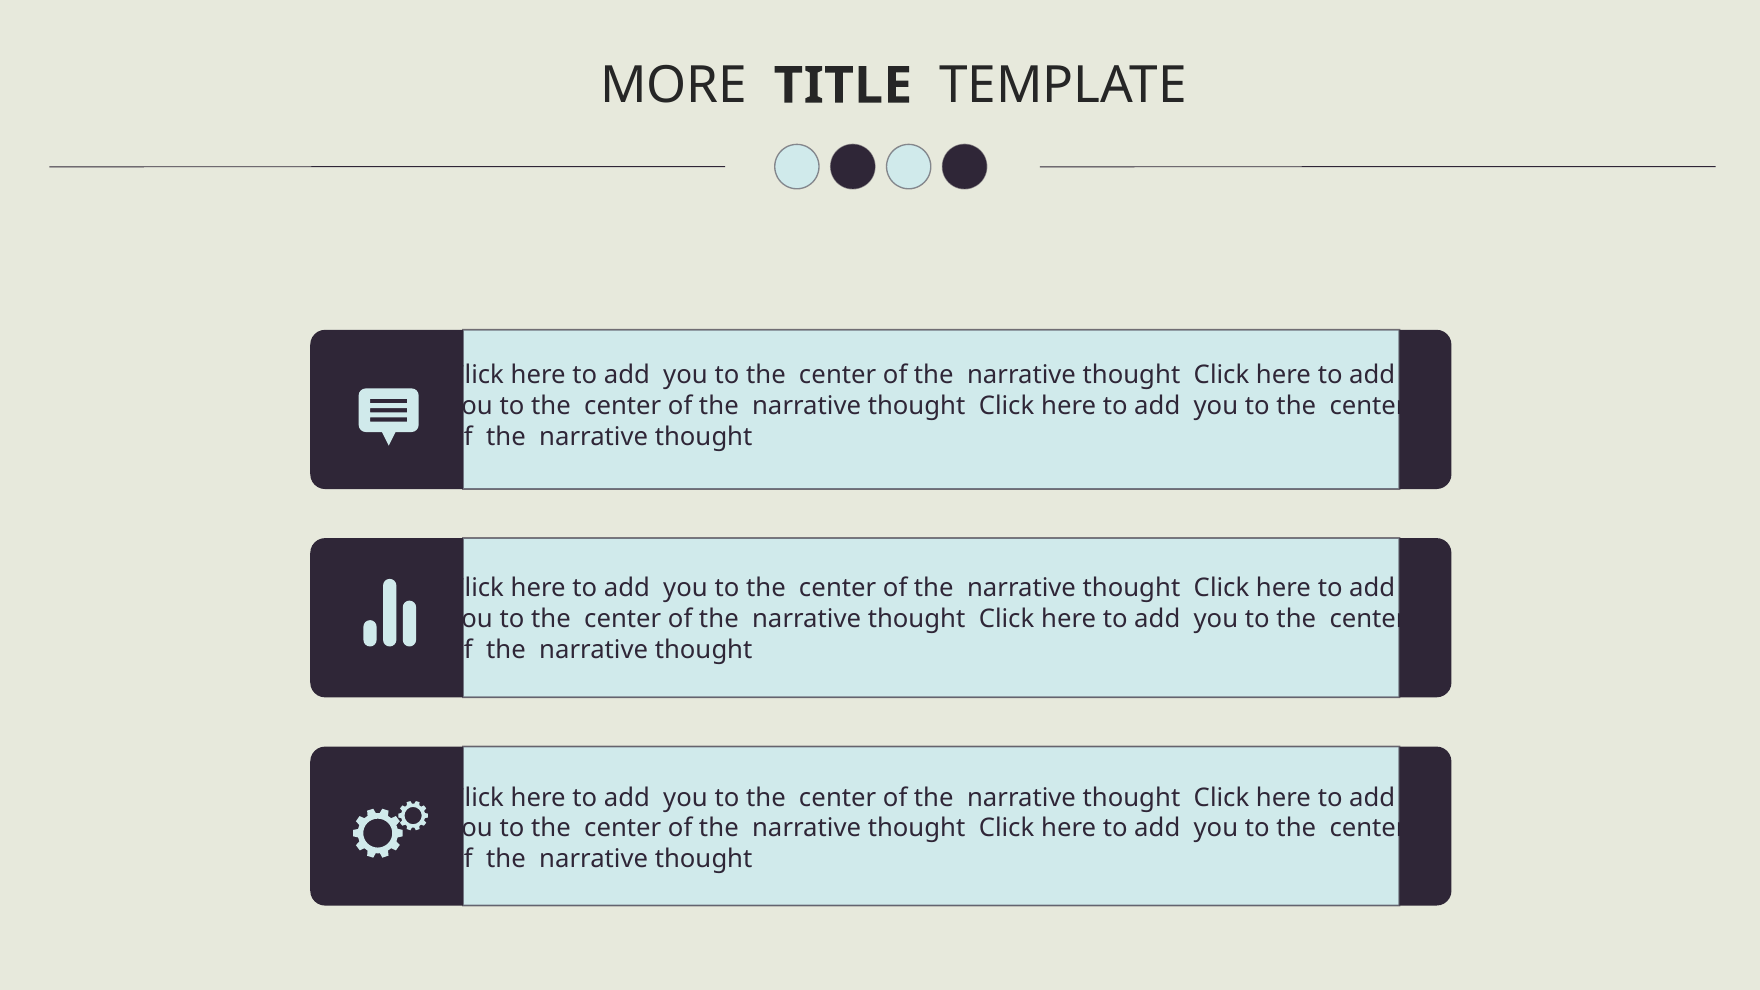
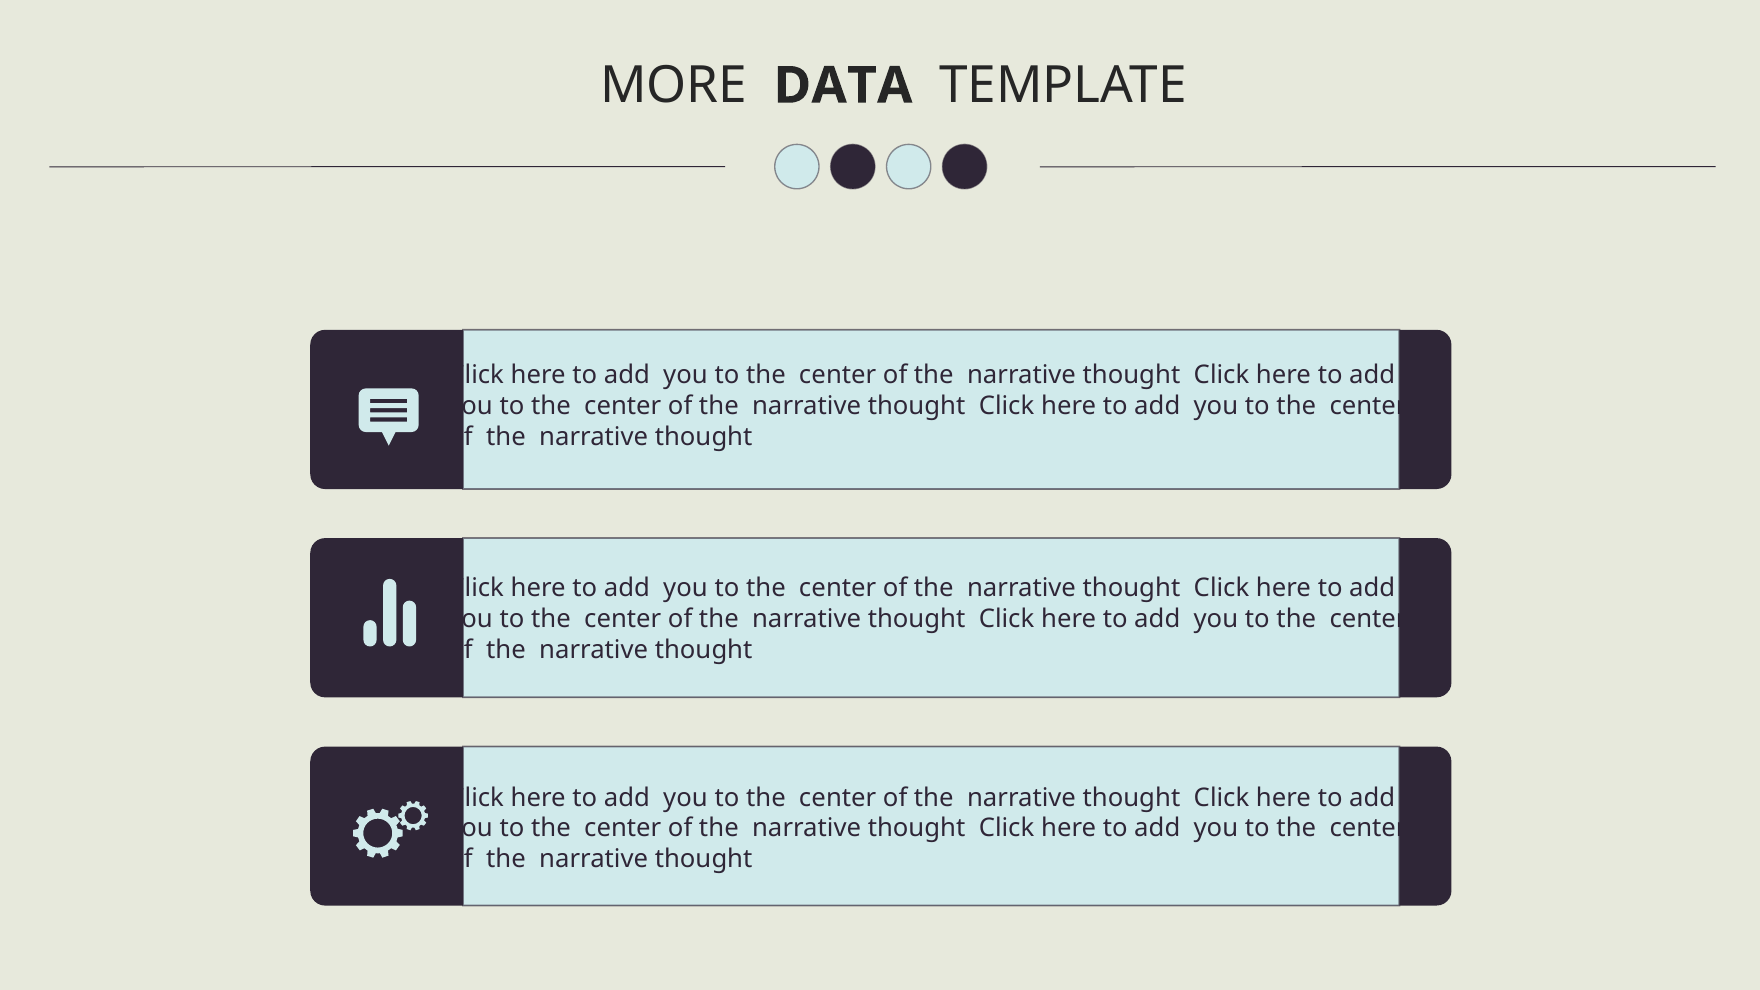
TITLE: TITLE -> DATA
